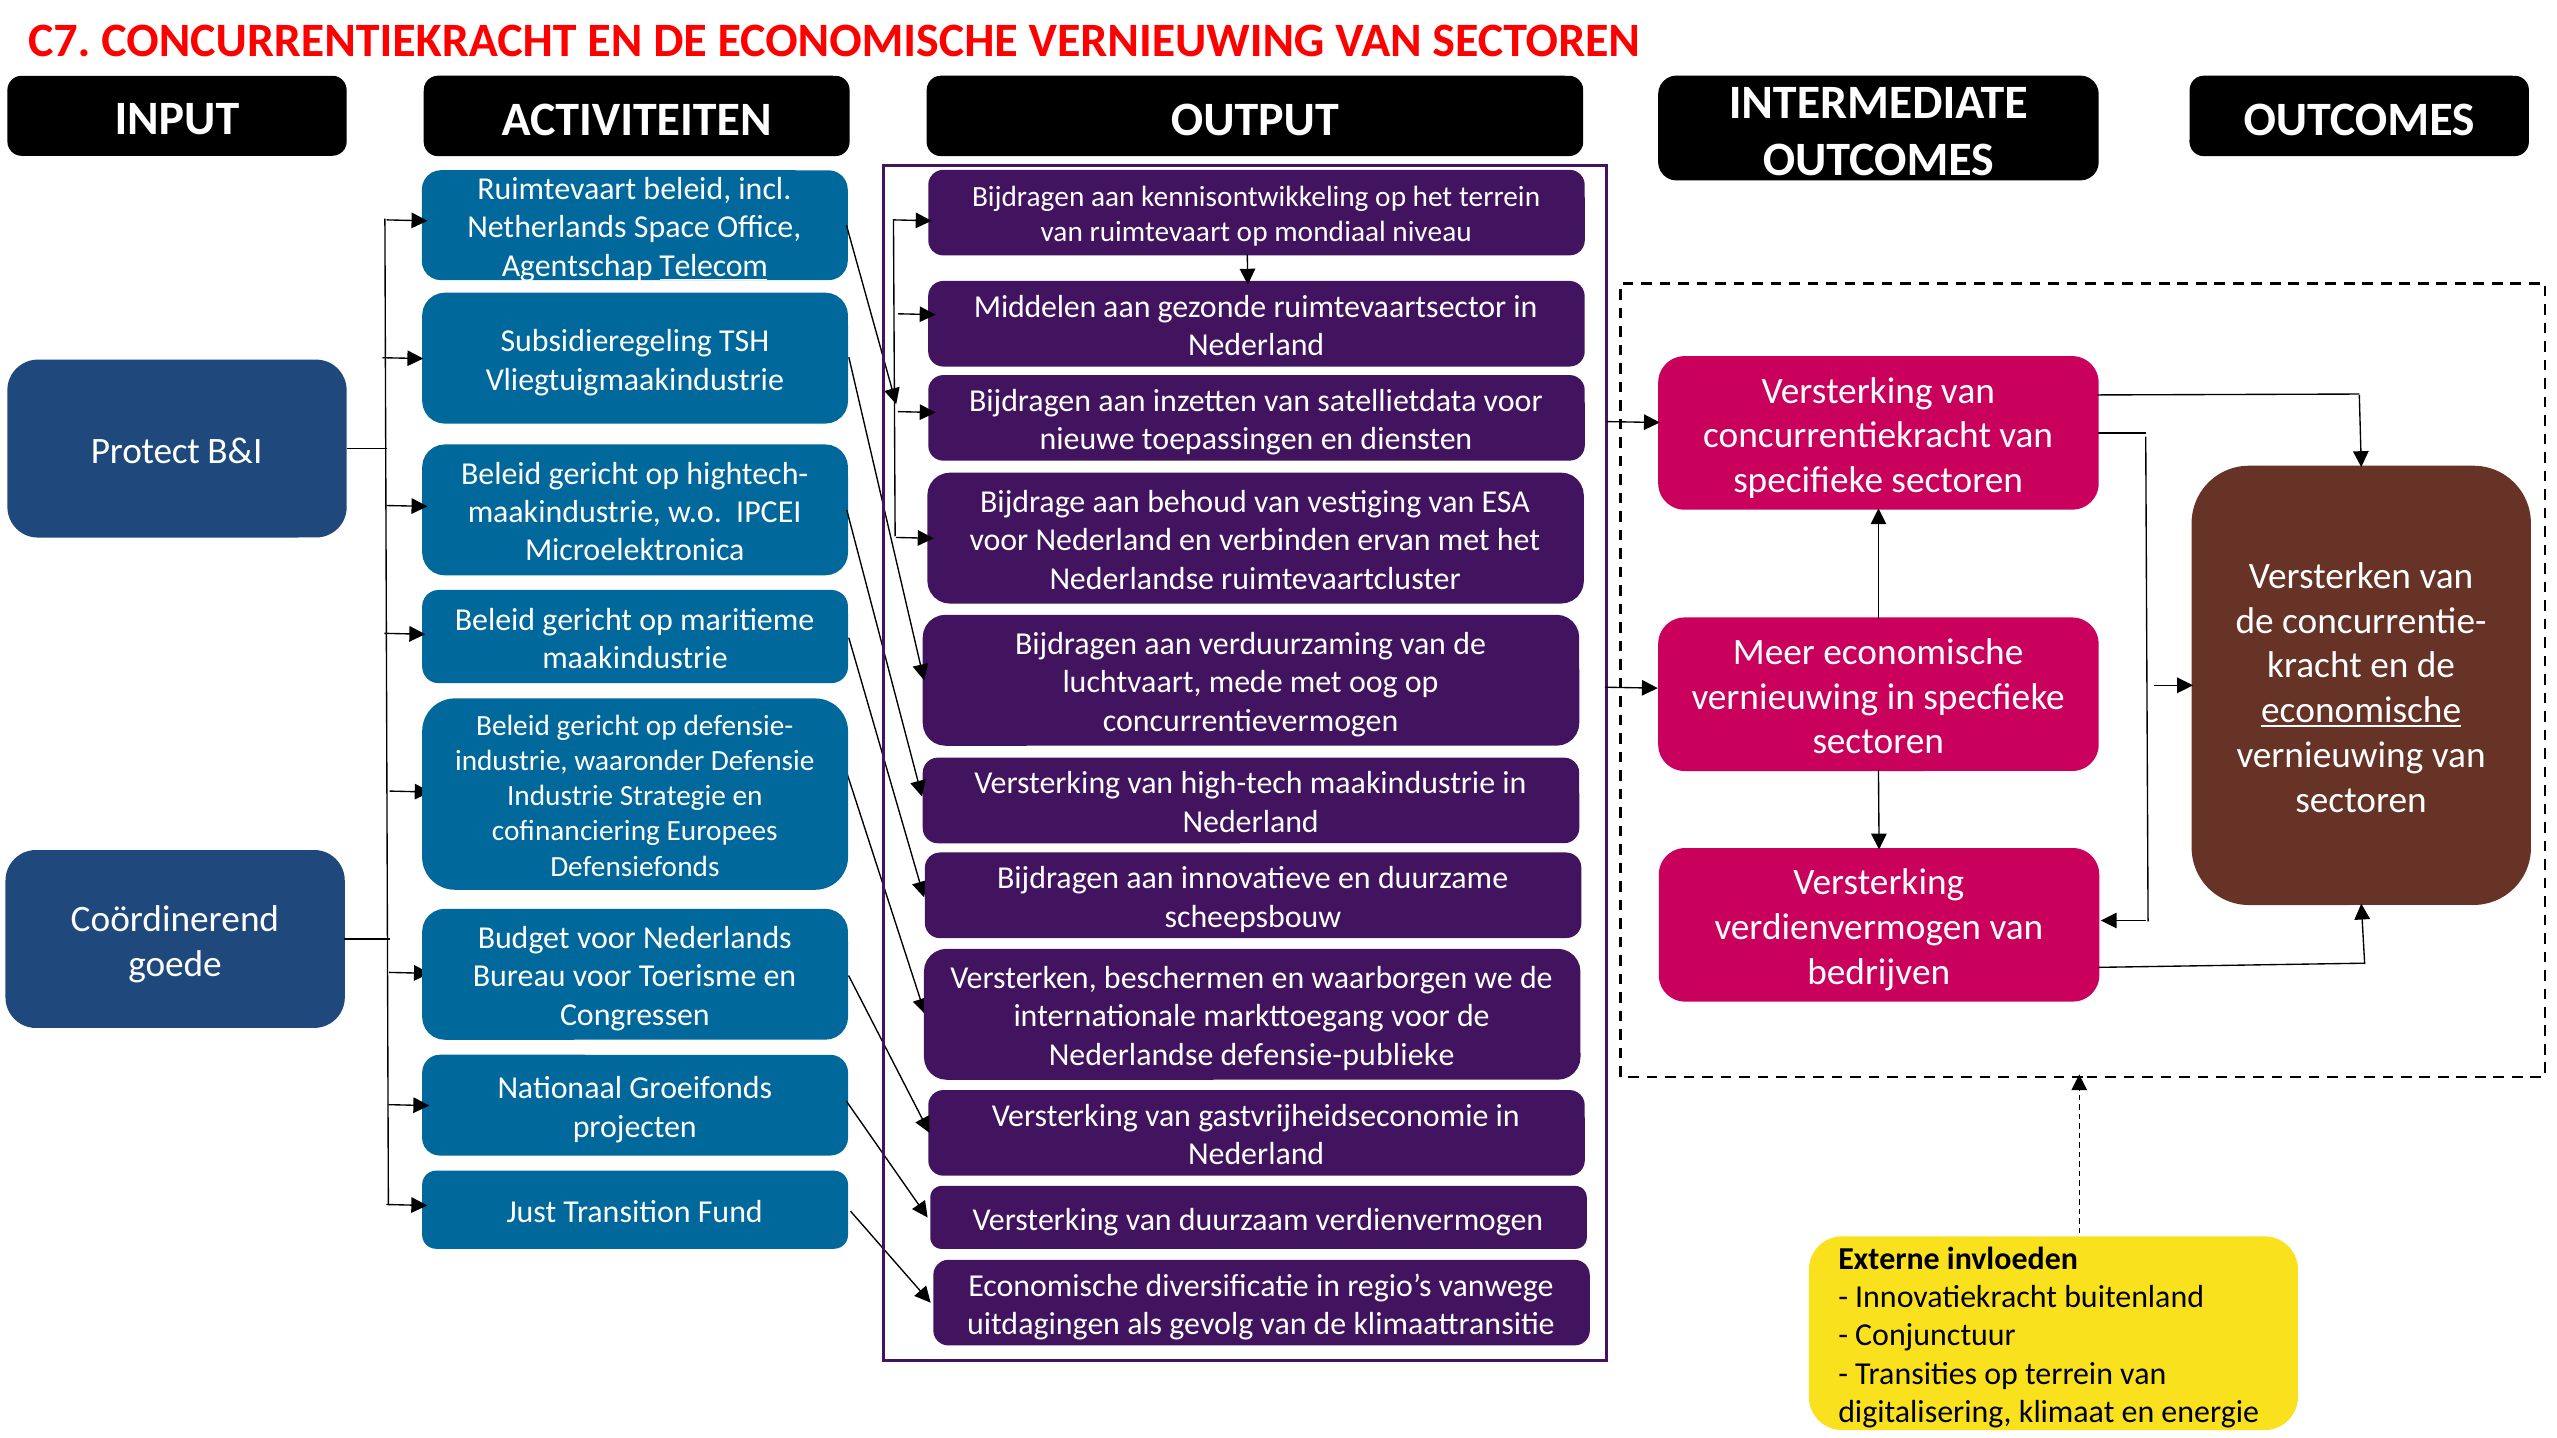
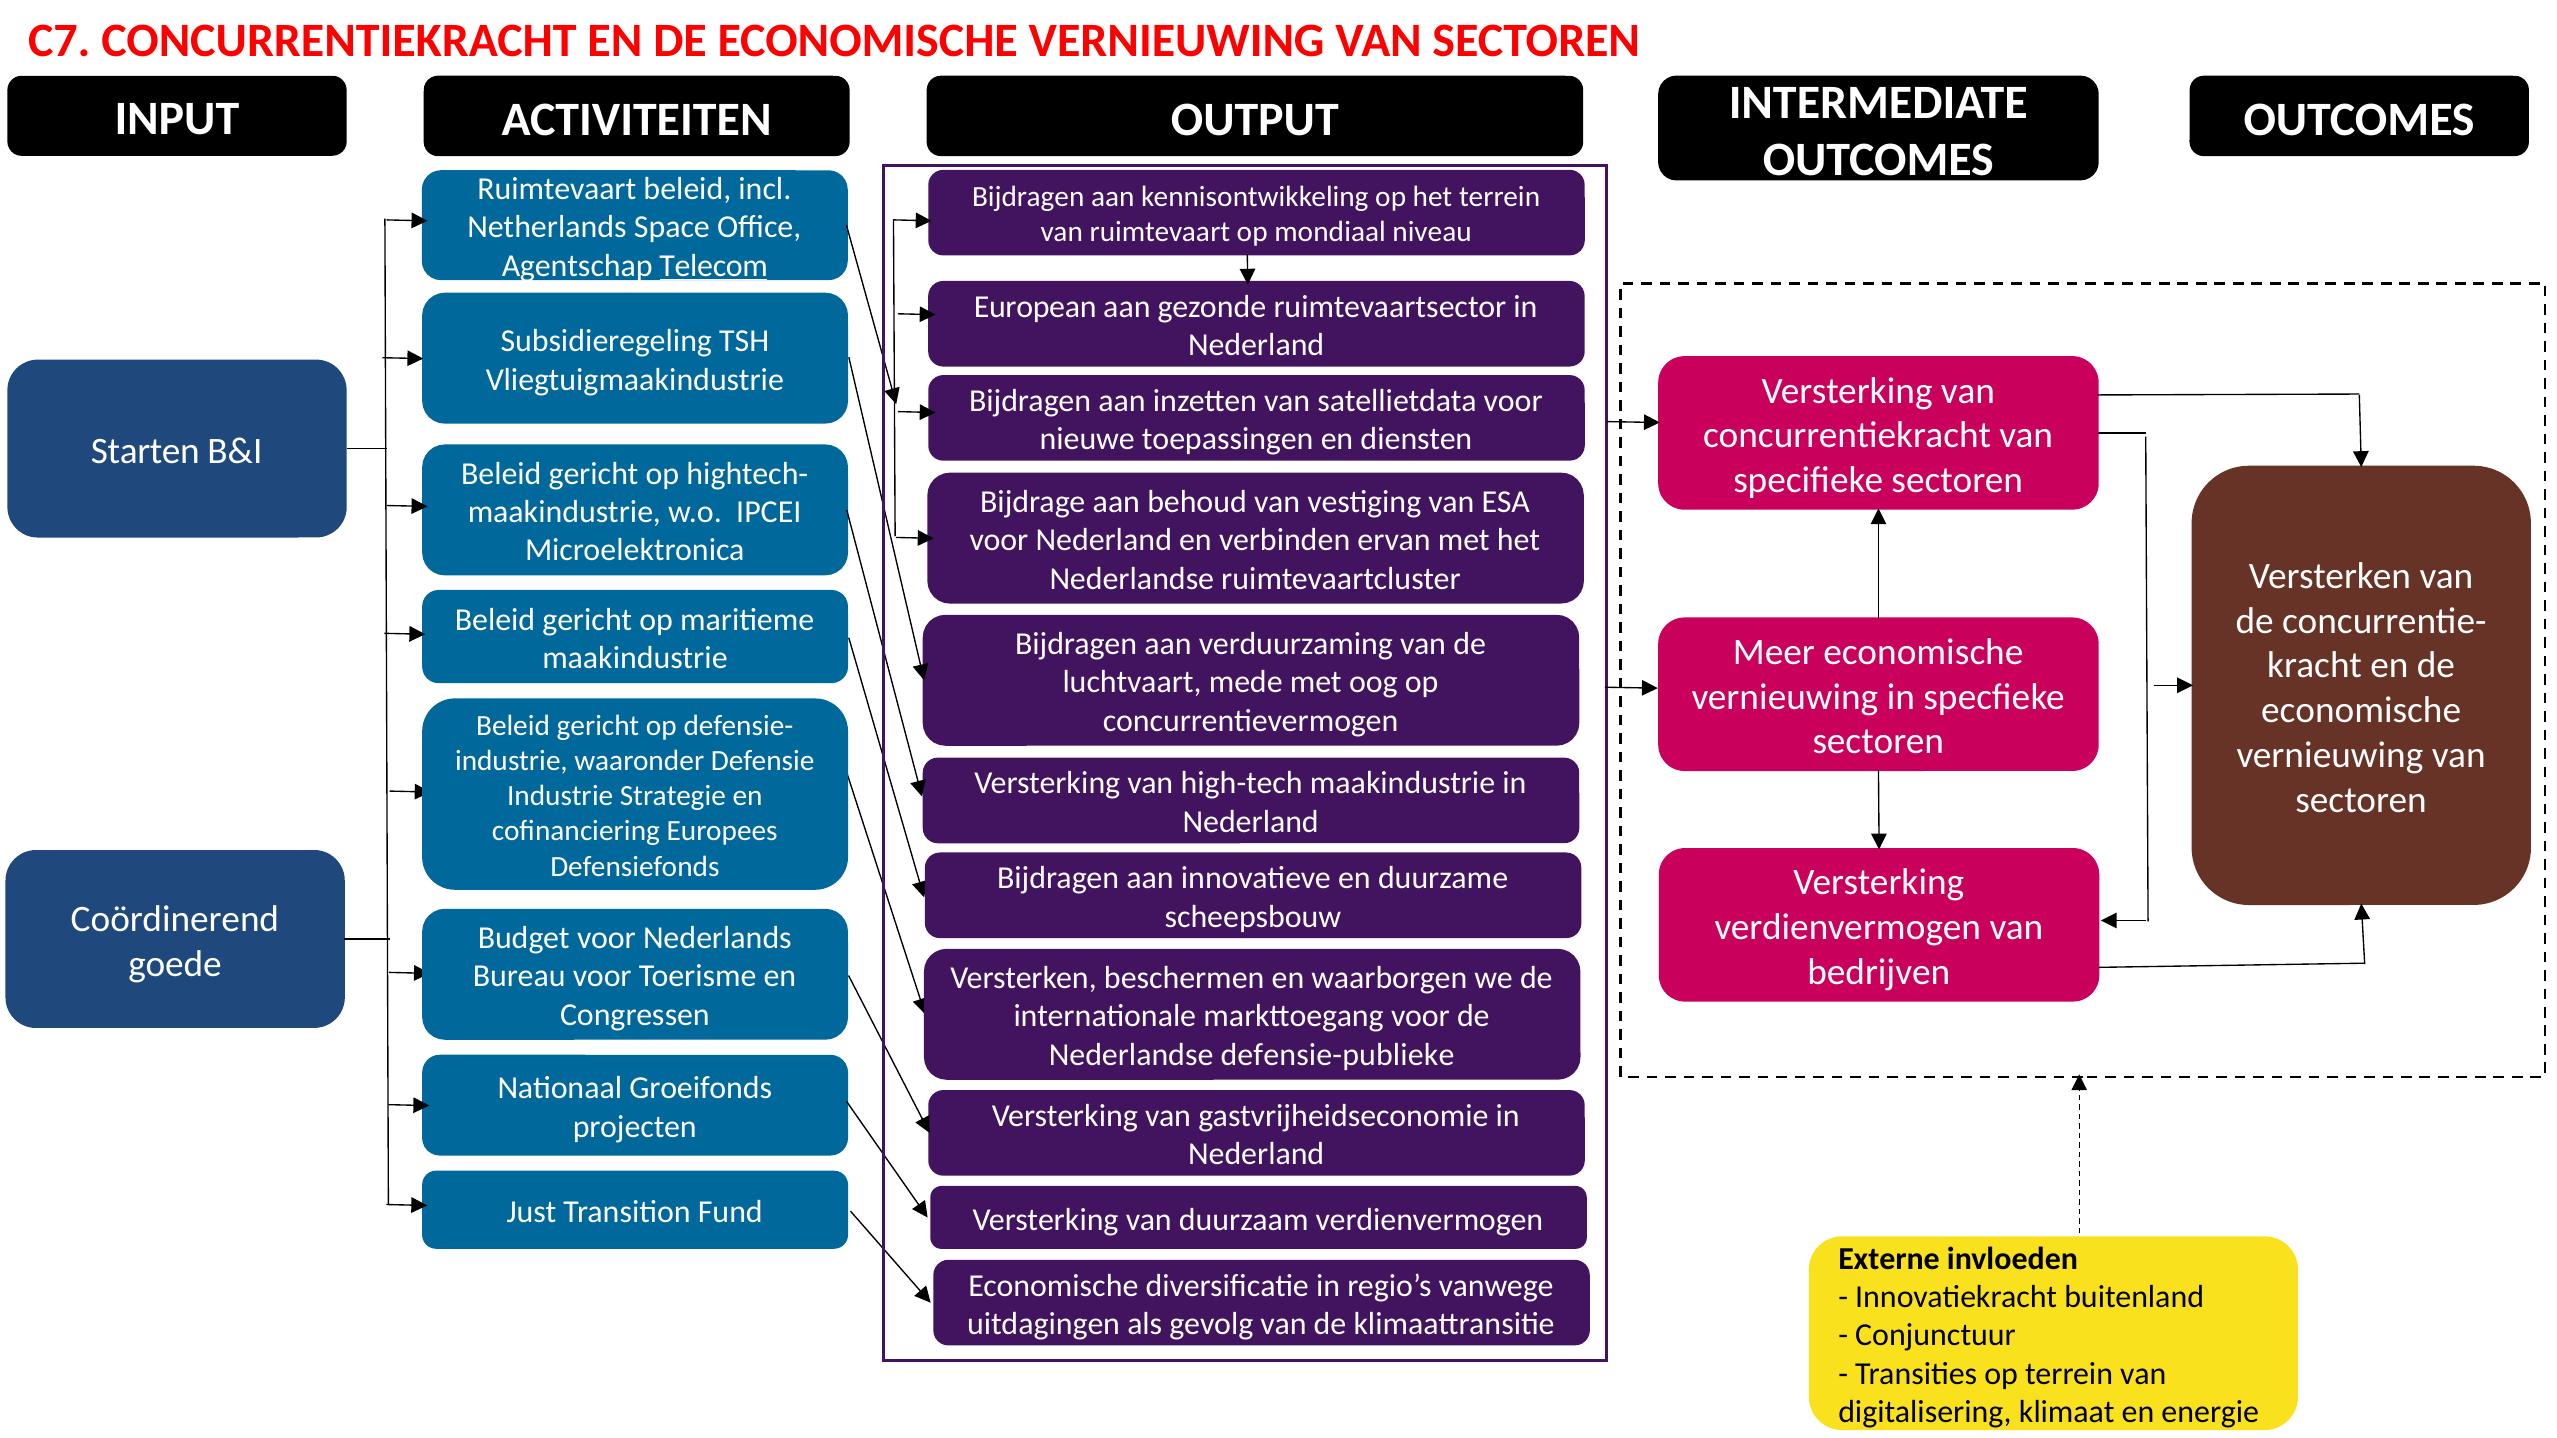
Middelen: Middelen -> European
Protect: Protect -> Starten
economische at (2361, 710) underline: present -> none
